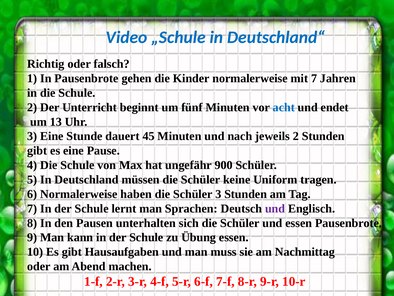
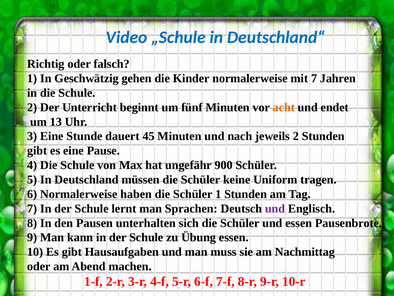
In Pausenbrote: Pausenbrote -> Geschwätzig
acht colour: blue -> orange
Schüler 3: 3 -> 1
